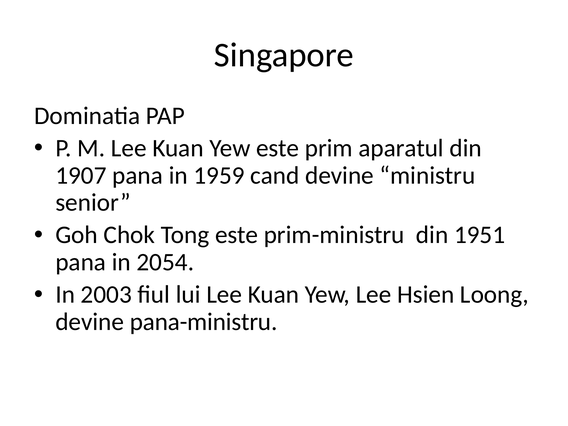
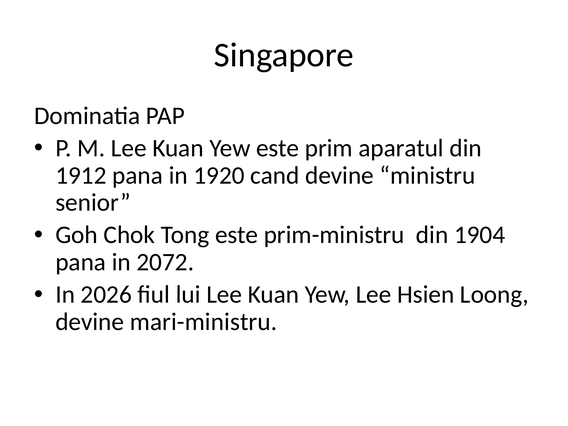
1907: 1907 -> 1912
1959: 1959 -> 1920
1951: 1951 -> 1904
2054: 2054 -> 2072
2003: 2003 -> 2026
pana-ministru: pana-ministru -> mari-ministru
